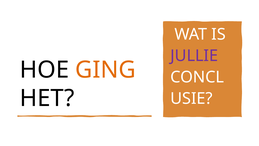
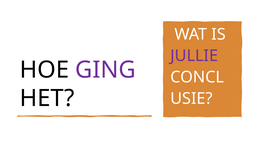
GING colour: orange -> purple
